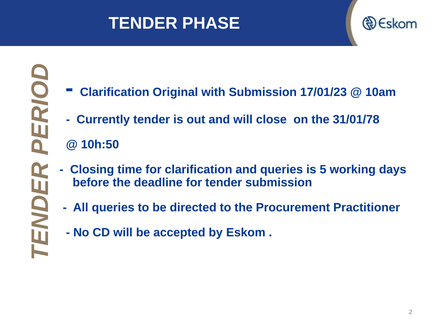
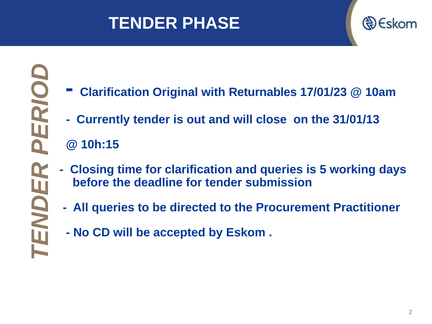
with Submission: Submission -> Returnables
31/01/78: 31/01/78 -> 31/01/13
10h:50: 10h:50 -> 10h:15
